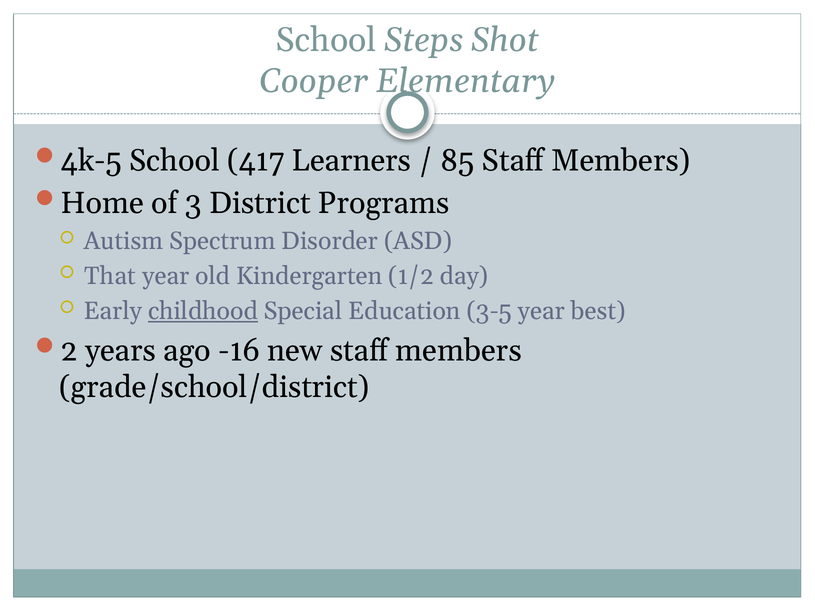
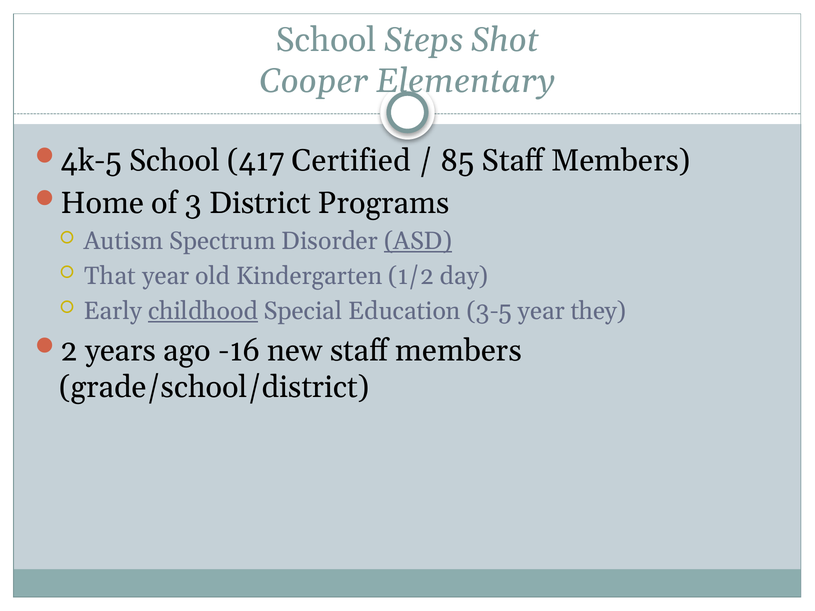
Learners: Learners -> Certified
ASD underline: none -> present
best: best -> they
